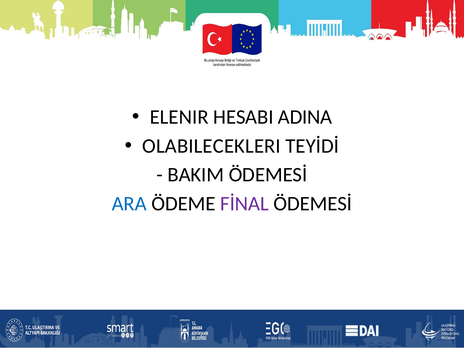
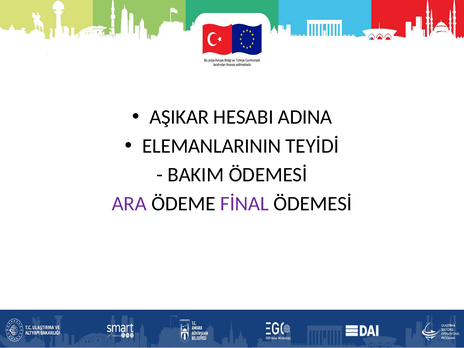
ELENIR: ELENIR -> AŞIKAR
OLABILECEKLERI: OLABILECEKLERI -> ELEMANLARININ
ARA colour: blue -> purple
